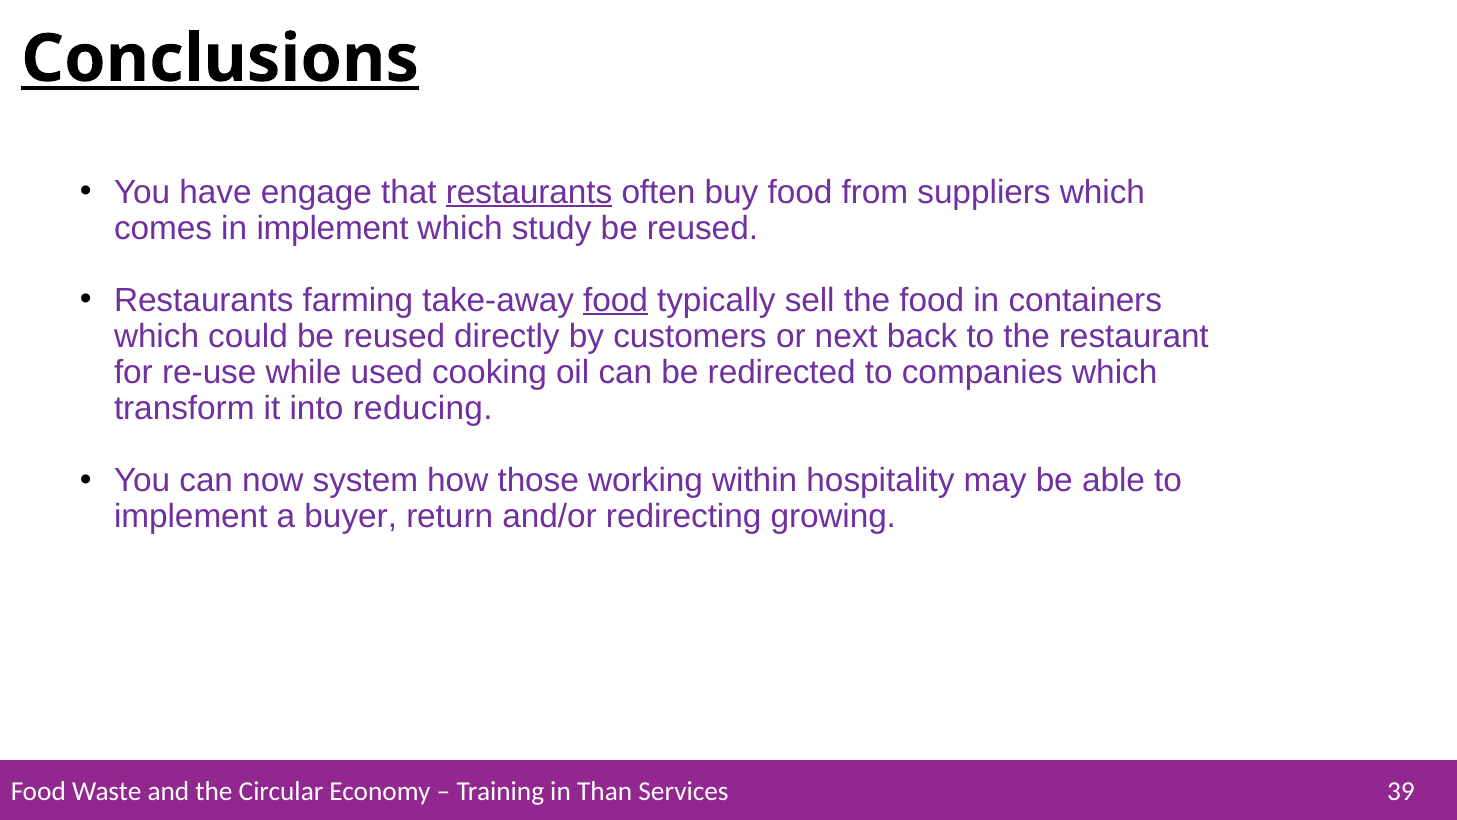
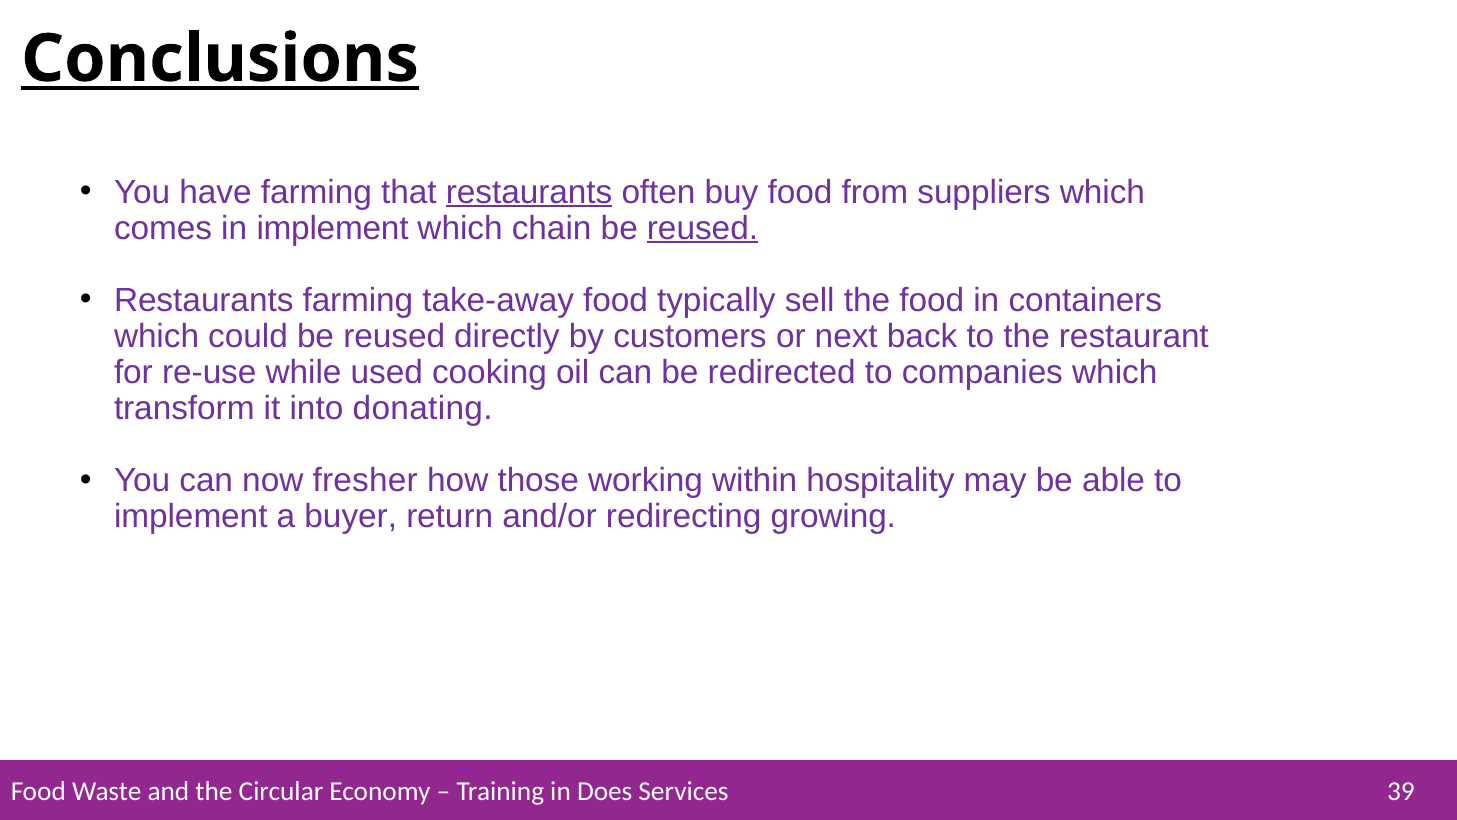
have engage: engage -> farming
study: study -> chain
reused at (702, 228) underline: none -> present
food at (616, 300) underline: present -> none
reducing: reducing -> donating
system: system -> fresher
Than: Than -> Does
